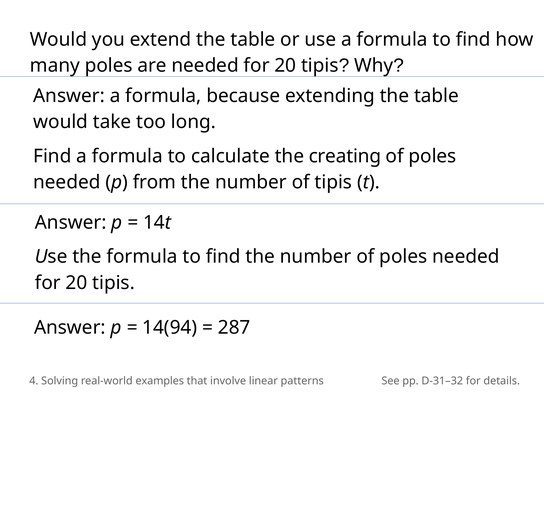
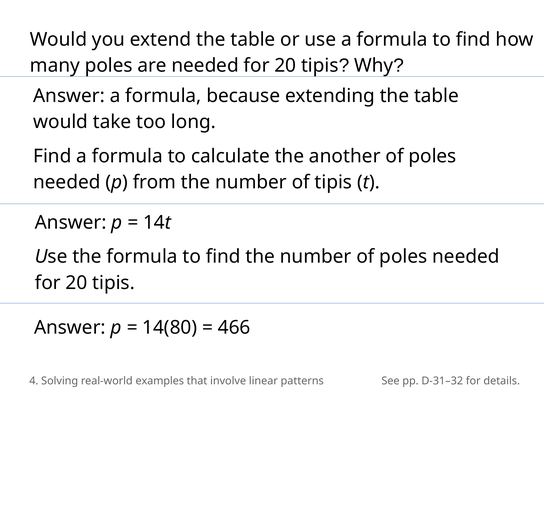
creating: creating -> another
14(94: 14(94 -> 14(80
287: 287 -> 466
